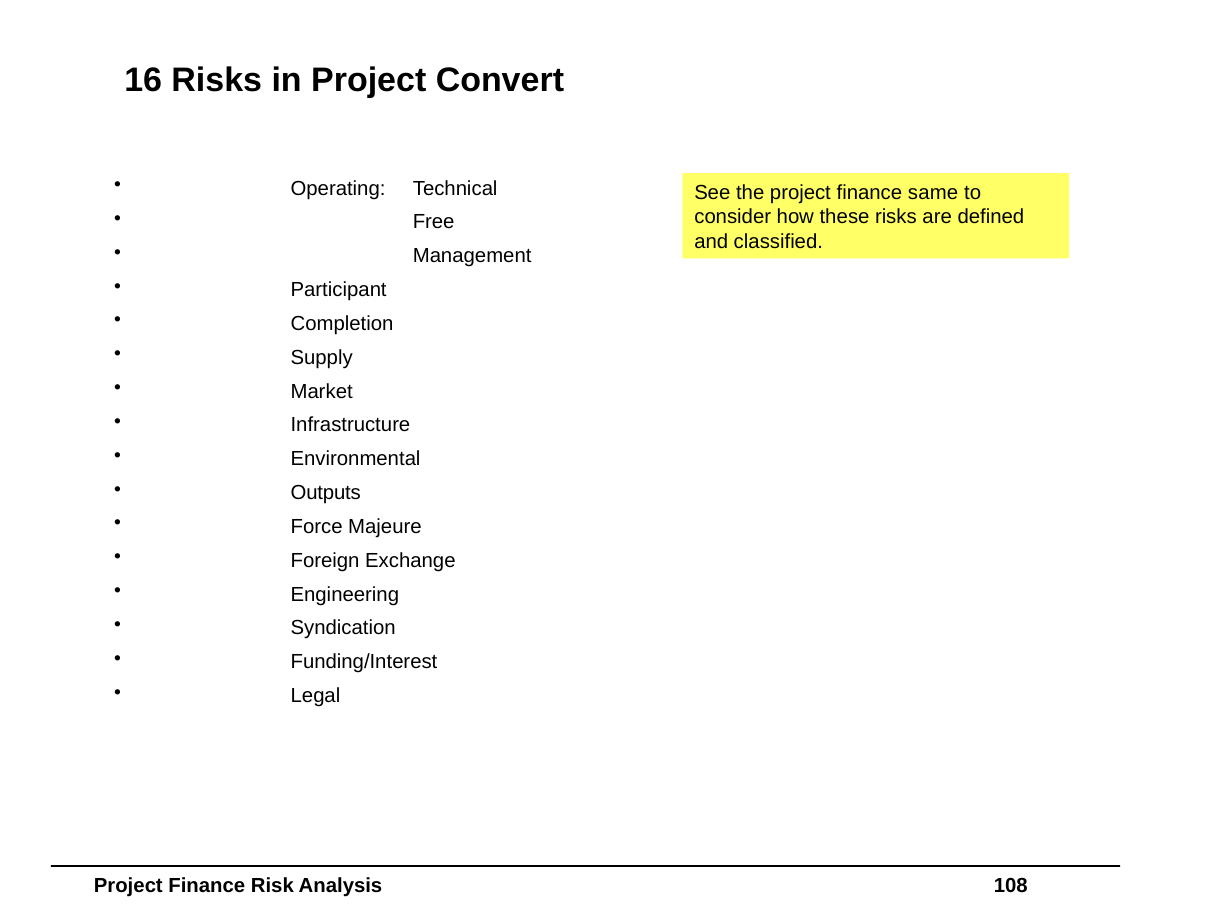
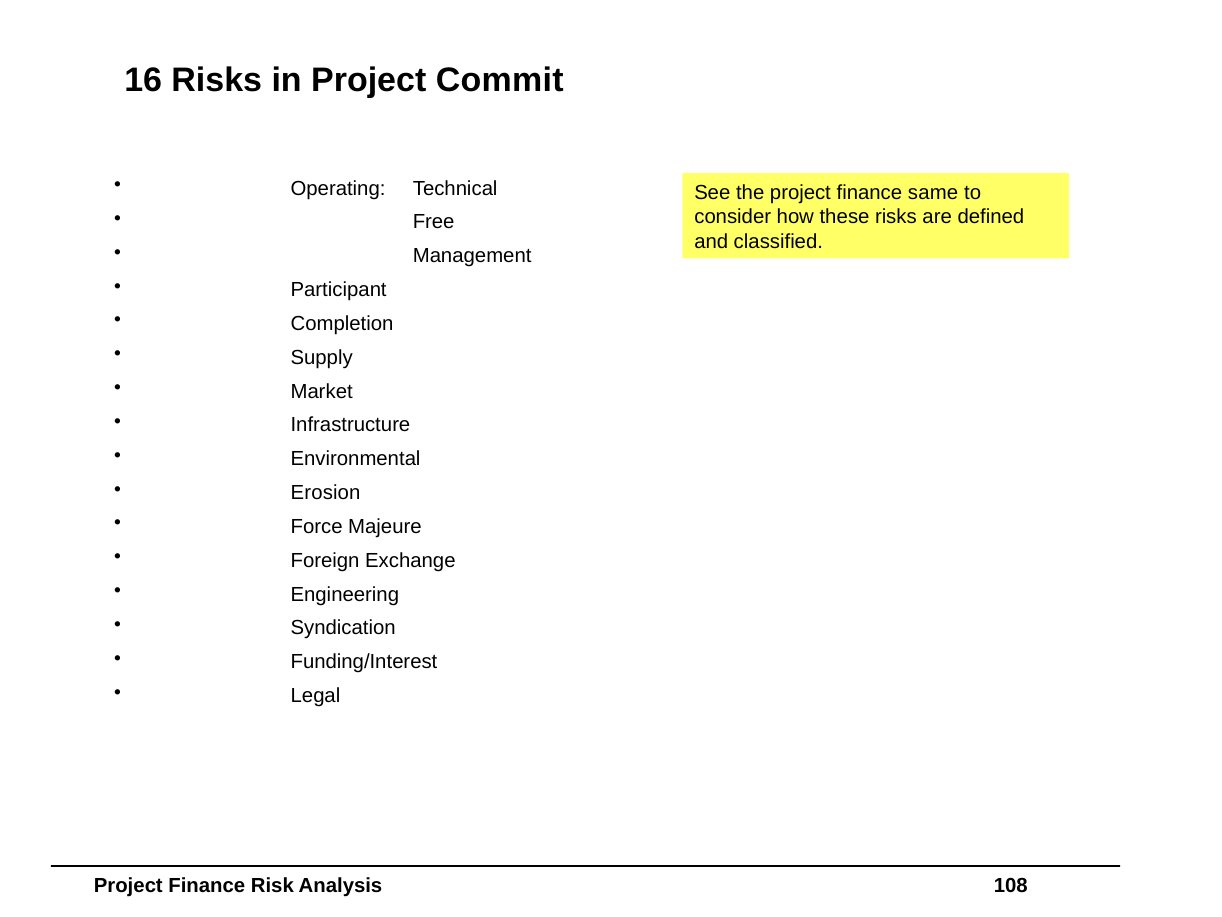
Convert: Convert -> Commit
Outputs: Outputs -> Erosion
